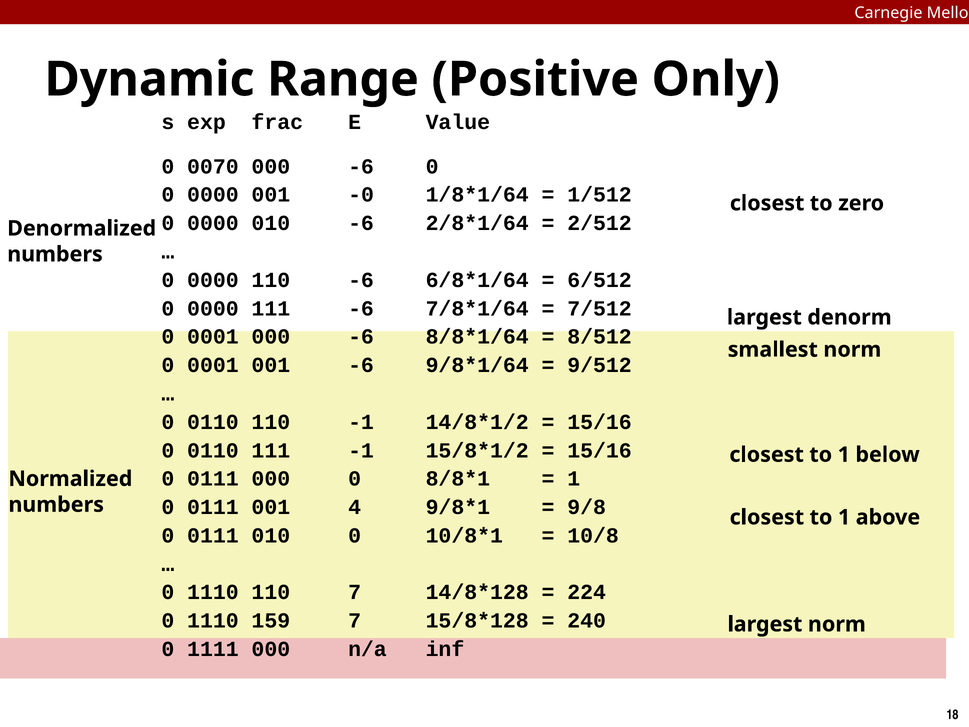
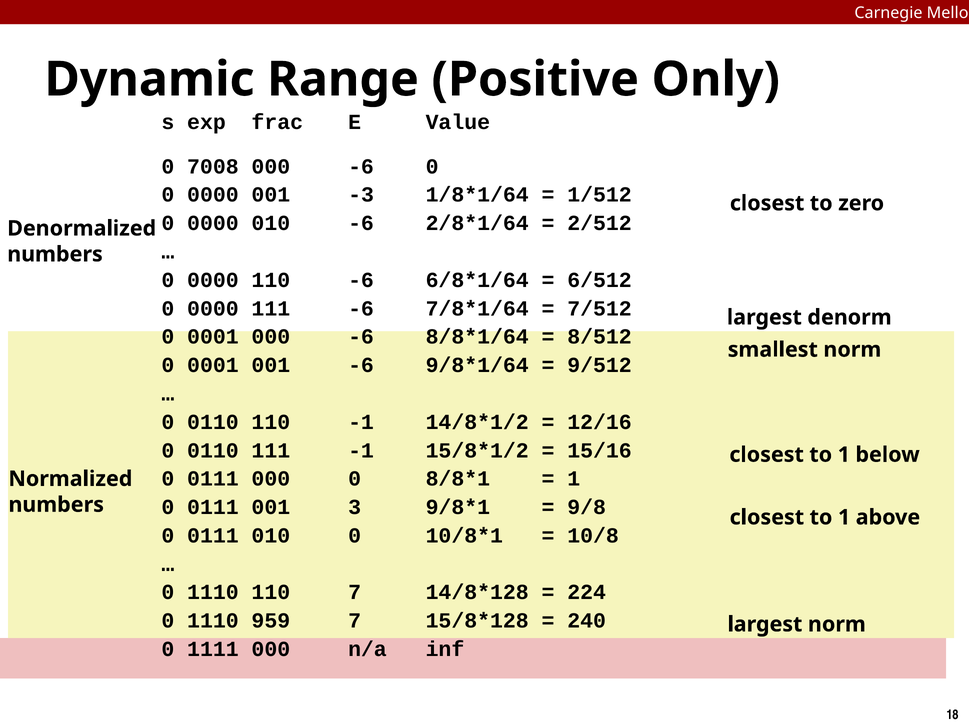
0070: 0070 -> 7008
-0: -0 -> -3
15/16 at (600, 422): 15/16 -> 12/16
4: 4 -> 3
159: 159 -> 959
